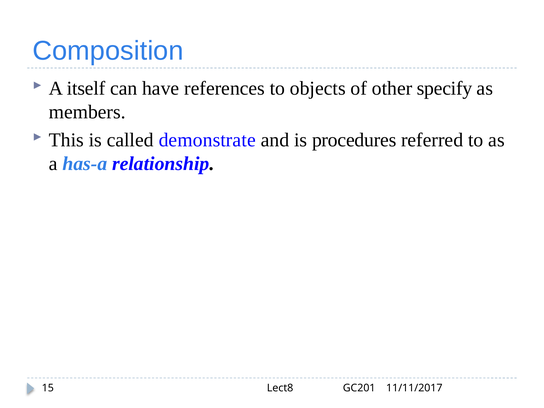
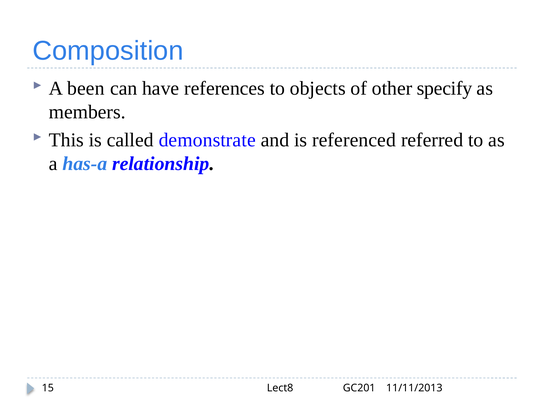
itself: itself -> been
procedures: procedures -> referenced
11/11/2017: 11/11/2017 -> 11/11/2013
